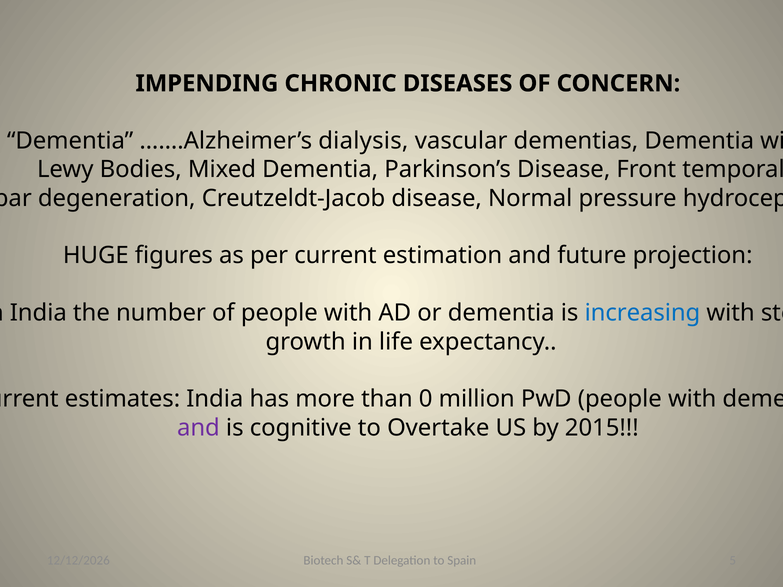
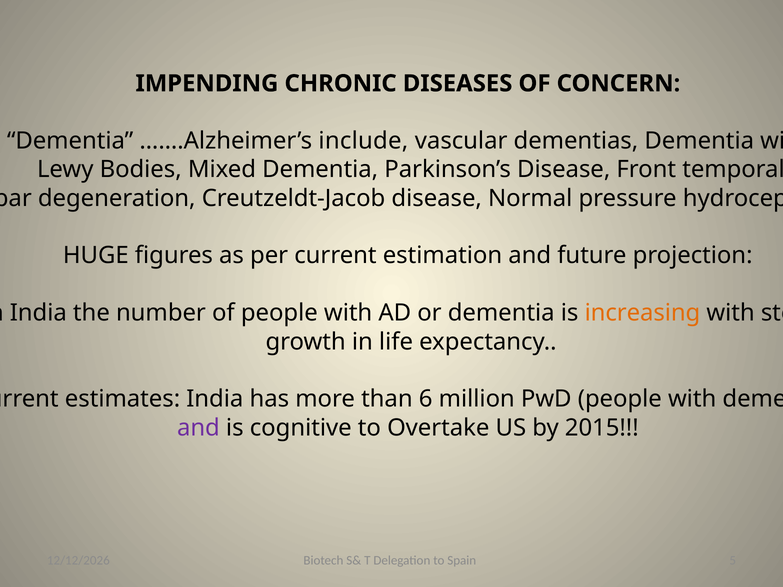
dialysis: dialysis -> include
increasing colour: blue -> orange
0: 0 -> 6
